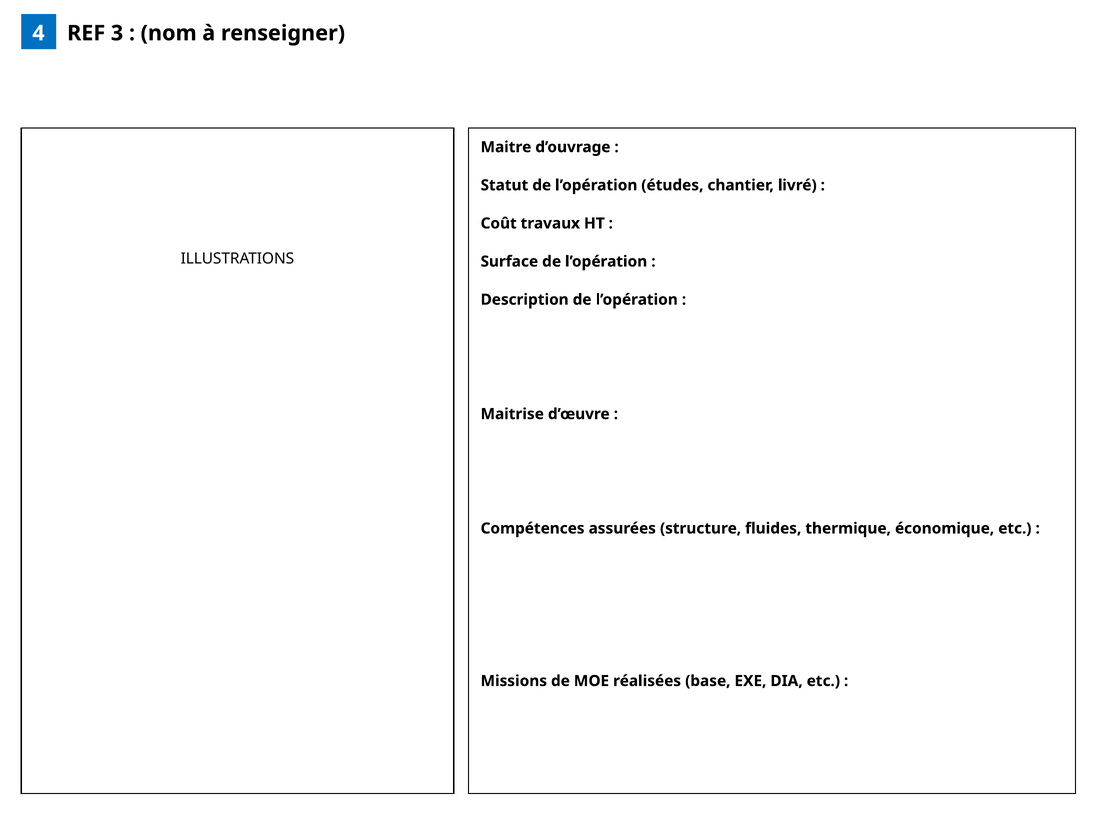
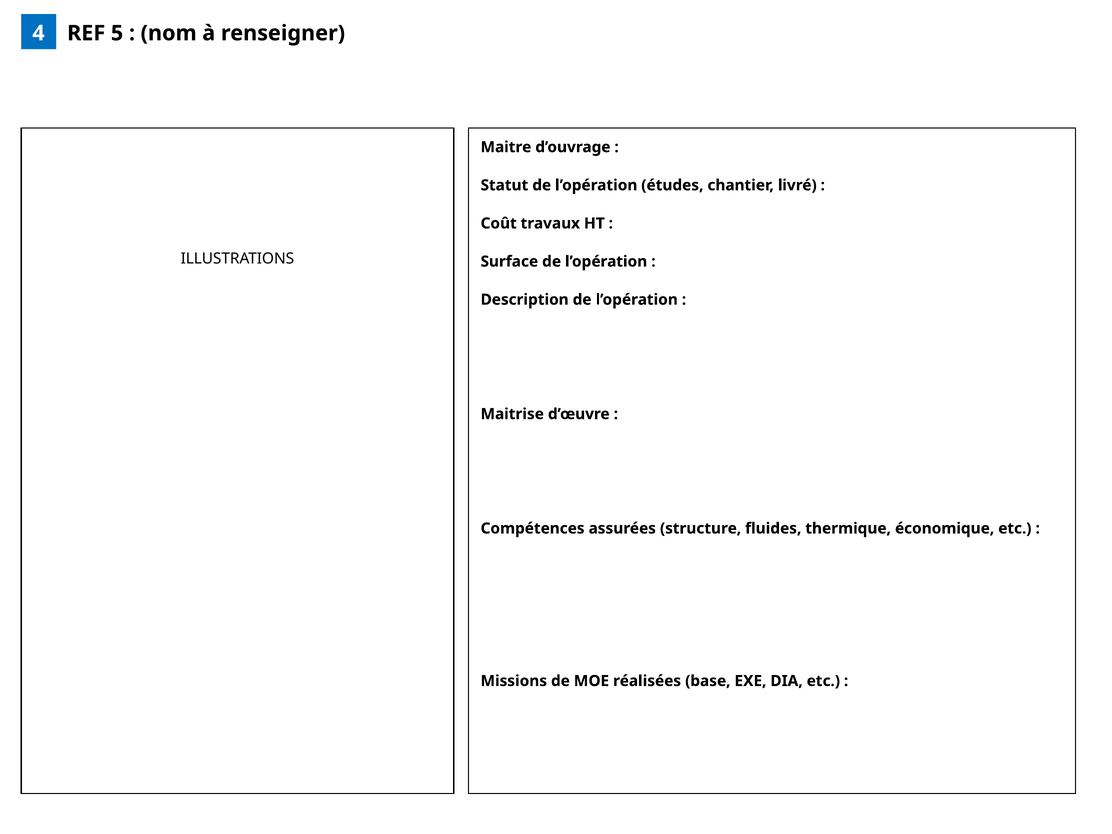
3: 3 -> 5
